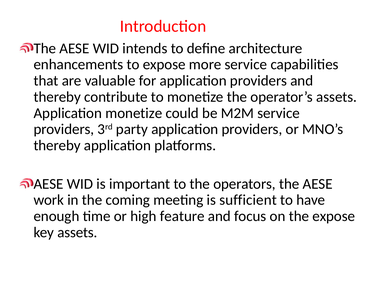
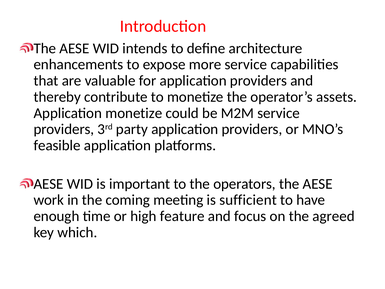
thereby at (57, 145): thereby -> feasible
the expose: expose -> agreed
key assets: assets -> which
